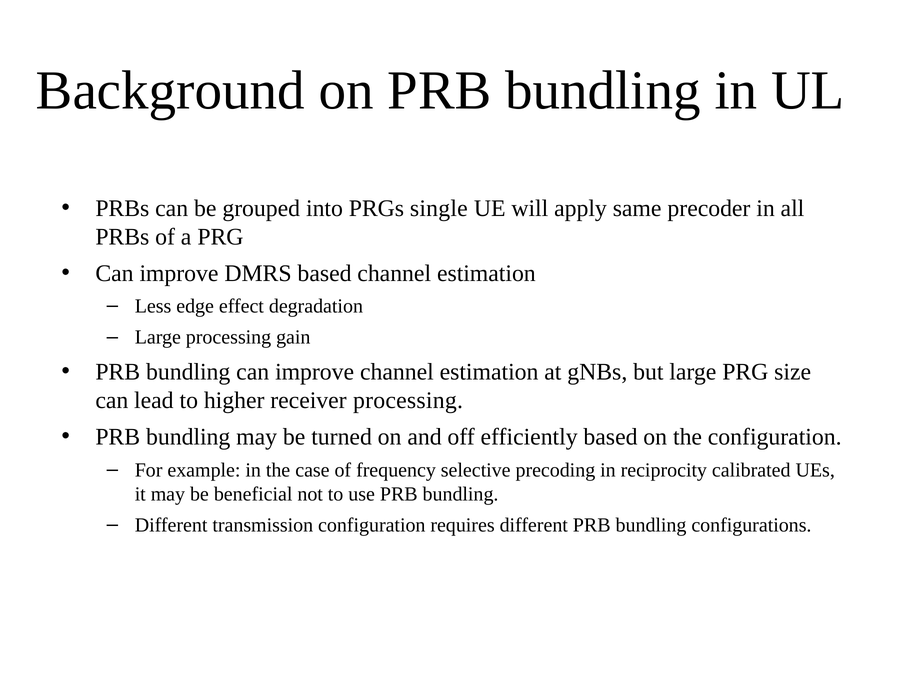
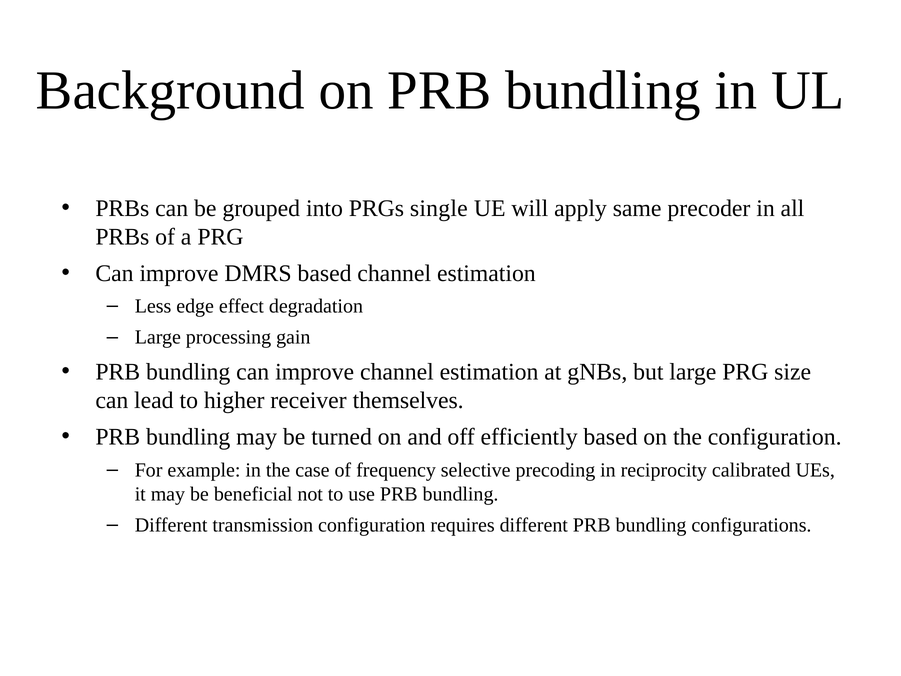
receiver processing: processing -> themselves
